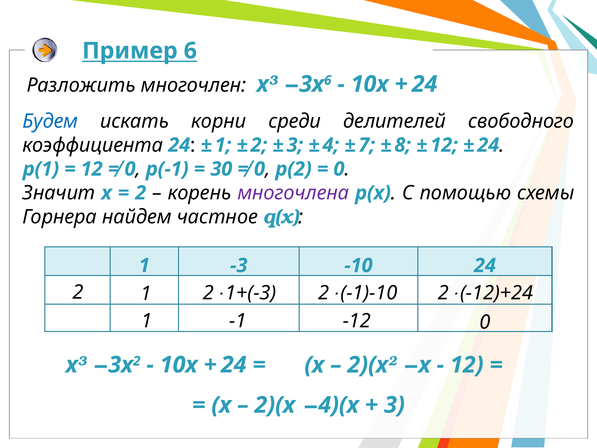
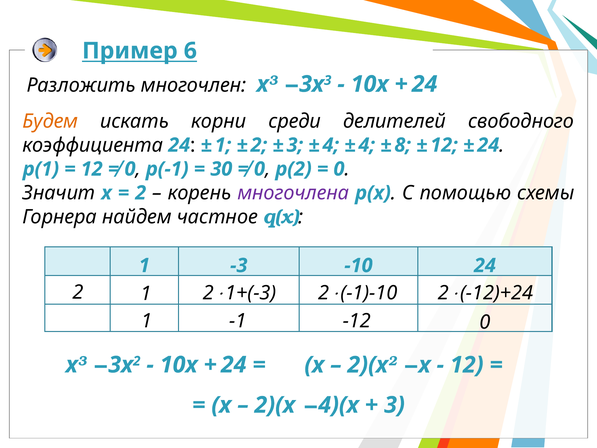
6 at (328, 80): 6 -> 3
Будем colour: blue -> orange
7 at (367, 145): 7 -> 4
